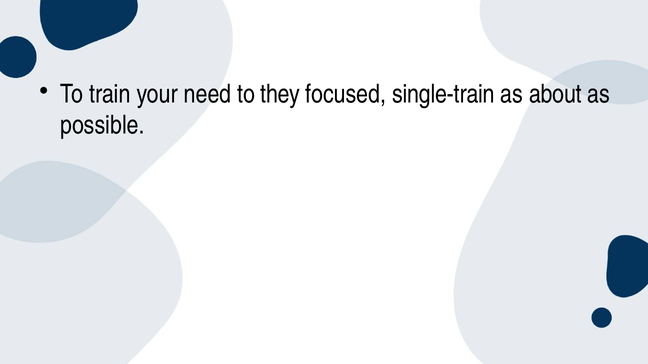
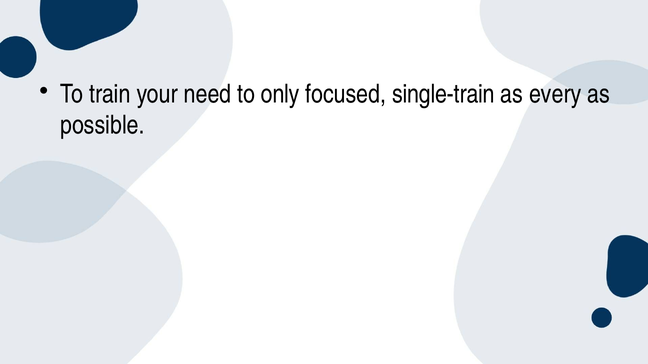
they: they -> only
about: about -> every
